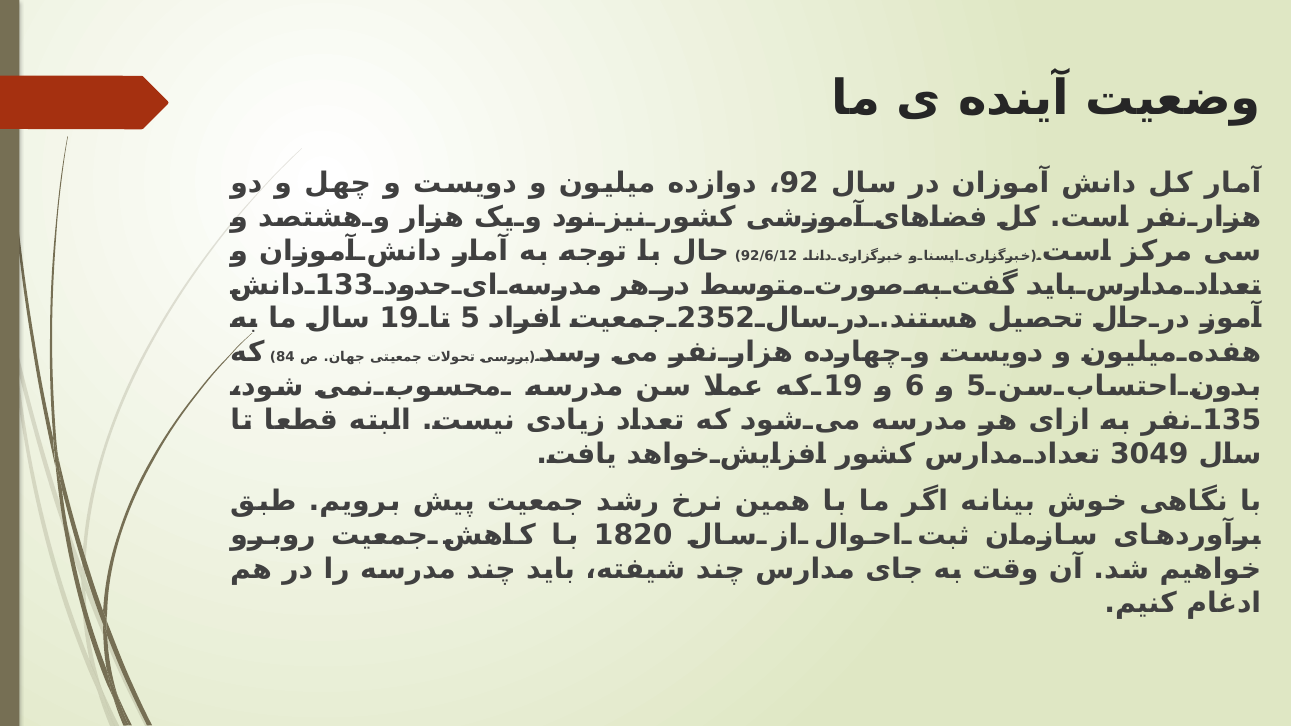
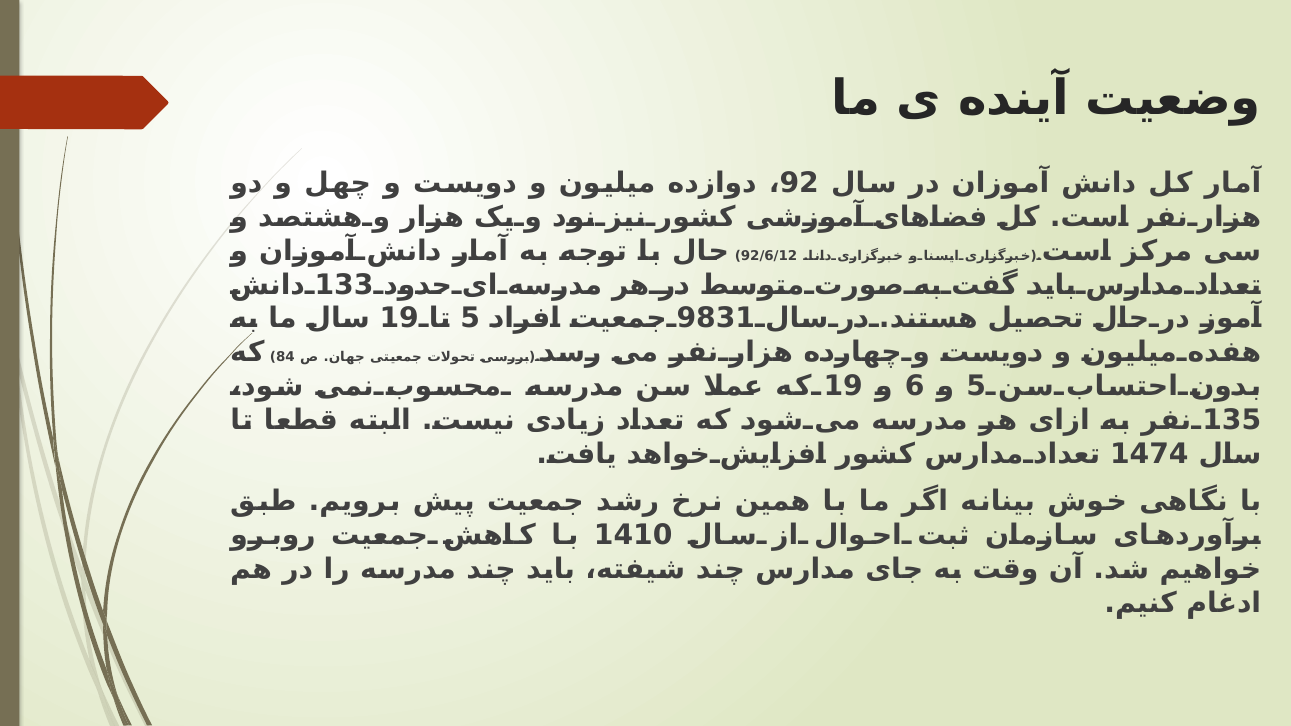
2352: 2352 -> 9831
3049: 3049 -> 1474
1820: 1820 -> 1410
